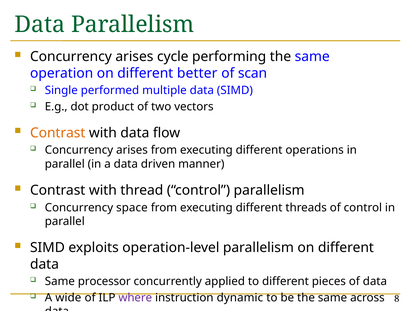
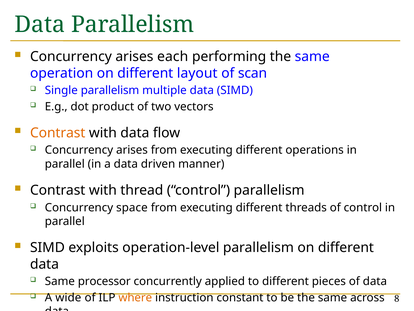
cycle: cycle -> each
better: better -> layout
Single performed: performed -> parallelism
where colour: purple -> orange
dynamic: dynamic -> constant
